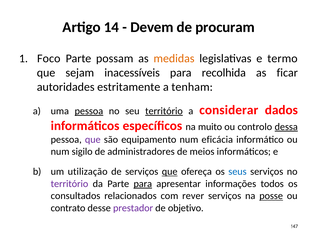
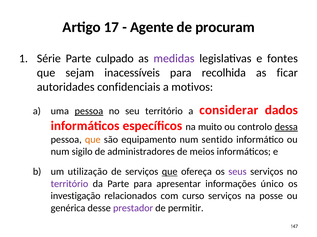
14: 14 -> 17
Devem: Devem -> Agente
Foco: Foco -> Série
possam: possam -> culpado
medidas colour: orange -> purple
termo: termo -> fontes
estritamente: estritamente -> confidenciais
tenham: tenham -> motivos
território at (164, 111) underline: present -> none
que at (93, 140) colour: purple -> orange
eficácia: eficácia -> sentido
seus colour: blue -> purple
para at (143, 184) underline: present -> none
todos: todos -> único
consultados: consultados -> investigação
rever: rever -> curso
posse underline: present -> none
contrato: contrato -> genérica
objetivo: objetivo -> permitir
